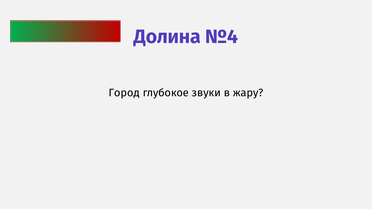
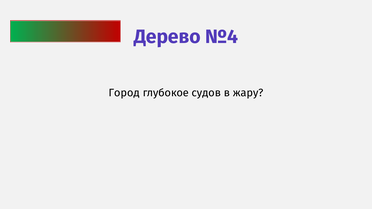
Долина: Долина -> Дерево
звуки: звуки -> судов
